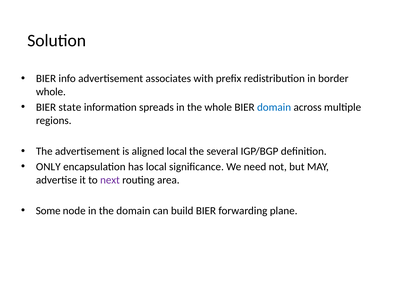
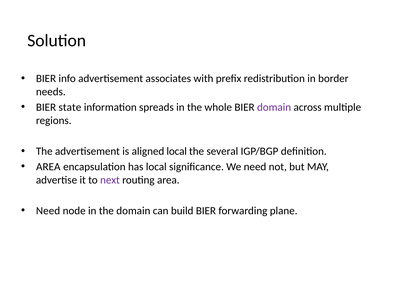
whole at (51, 92): whole -> needs
domain at (274, 107) colour: blue -> purple
ONLY at (48, 167): ONLY -> AREA
Some at (48, 211): Some -> Need
